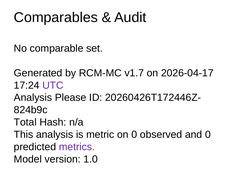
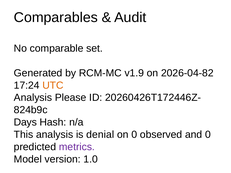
v1.7: v1.7 -> v1.9
2026-04-17: 2026-04-17 -> 2026-04-82
UTC colour: purple -> orange
Total: Total -> Days
metric: metric -> denial
